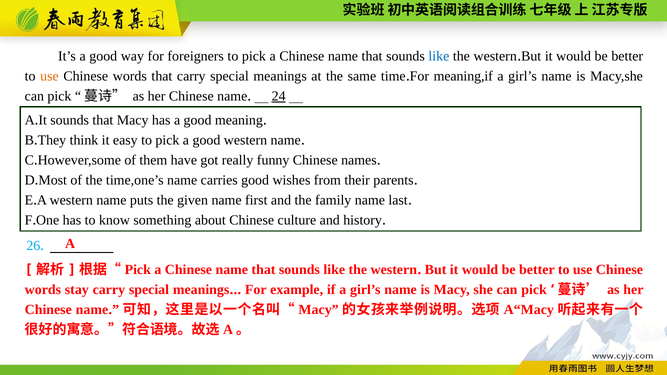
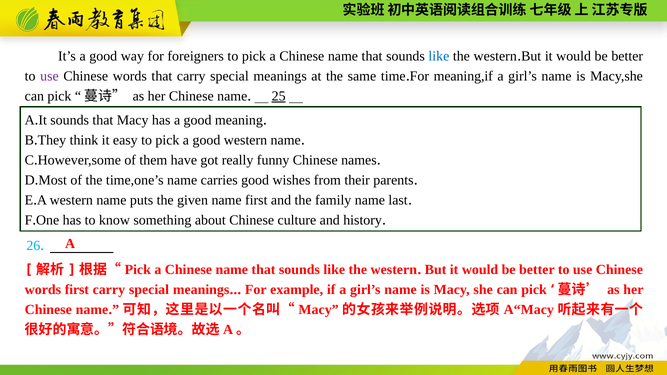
use at (49, 76) colour: orange -> purple
24: 24 -> 25
words stay: stay -> first
